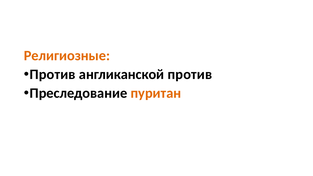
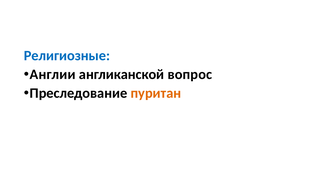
Религиозные colour: orange -> blue
Против at (53, 74): Против -> Англии
англиканской против: против -> вопрос
